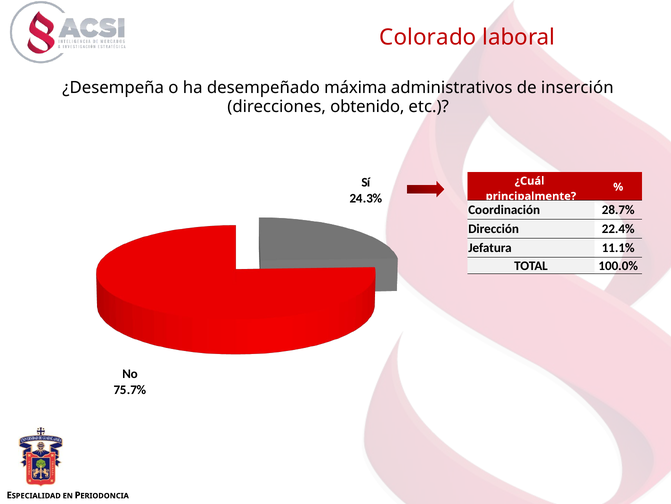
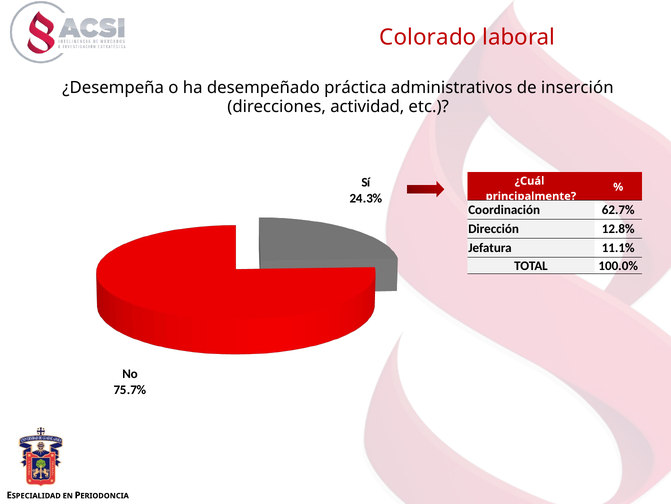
máxima: máxima -> práctica
obtenido: obtenido -> actividad
28.7%: 28.7% -> 62.7%
22.4%: 22.4% -> 12.8%
